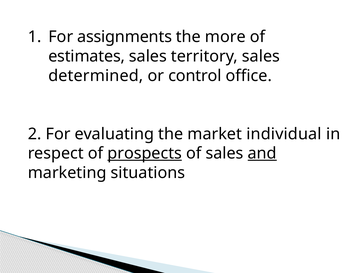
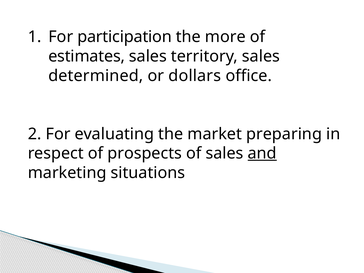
assignments: assignments -> participation
control: control -> dollars
individual: individual -> preparing
prospects underline: present -> none
